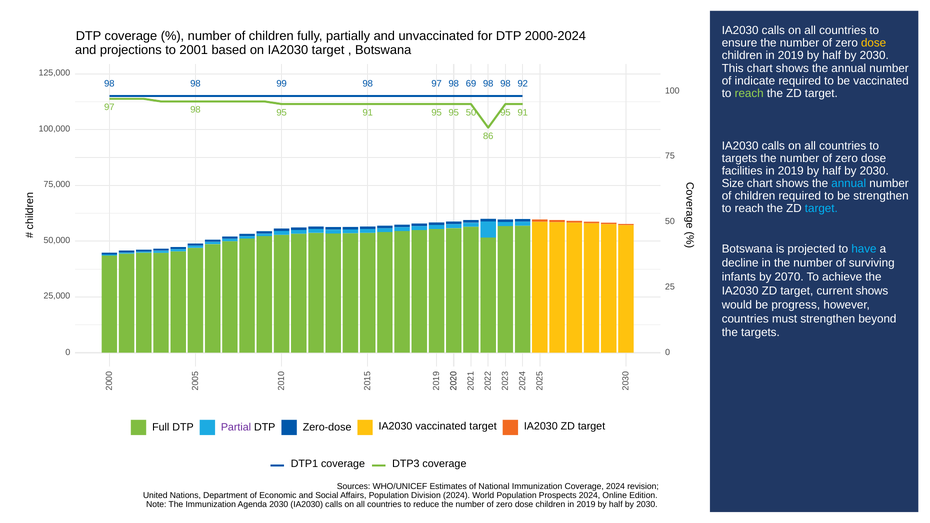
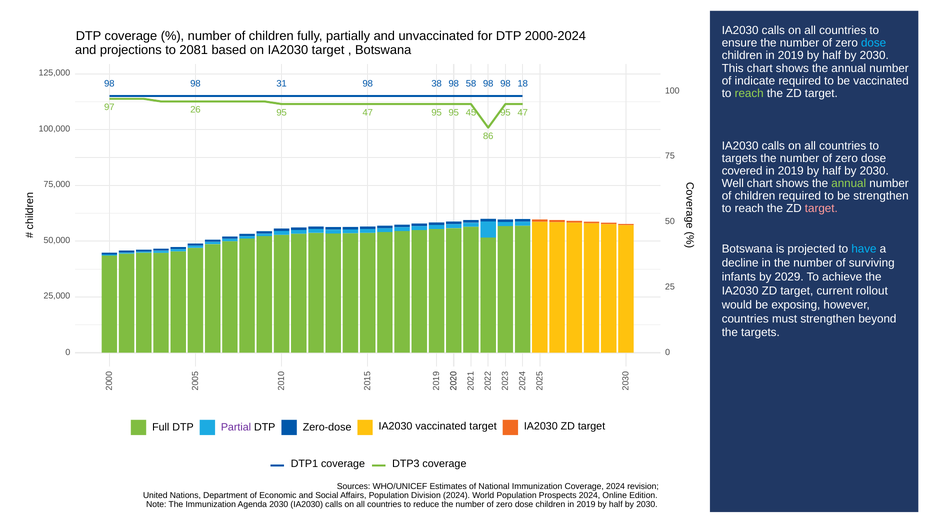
dose at (874, 43) colour: yellow -> light blue
2001: 2001 -> 2081
99: 99 -> 31
98 97: 97 -> 38
69: 69 -> 58
92: 92 -> 18
98 at (196, 110): 98 -> 26
91 at (368, 112): 91 -> 47
95 50: 50 -> 45
91 at (523, 112): 91 -> 47
facilities: facilities -> covered
Size: Size -> Well
annual at (849, 184) colour: light blue -> light green
target at (821, 209) colour: light blue -> pink
2070: 2070 -> 2029
current shows: shows -> rollout
progress: progress -> exposing
